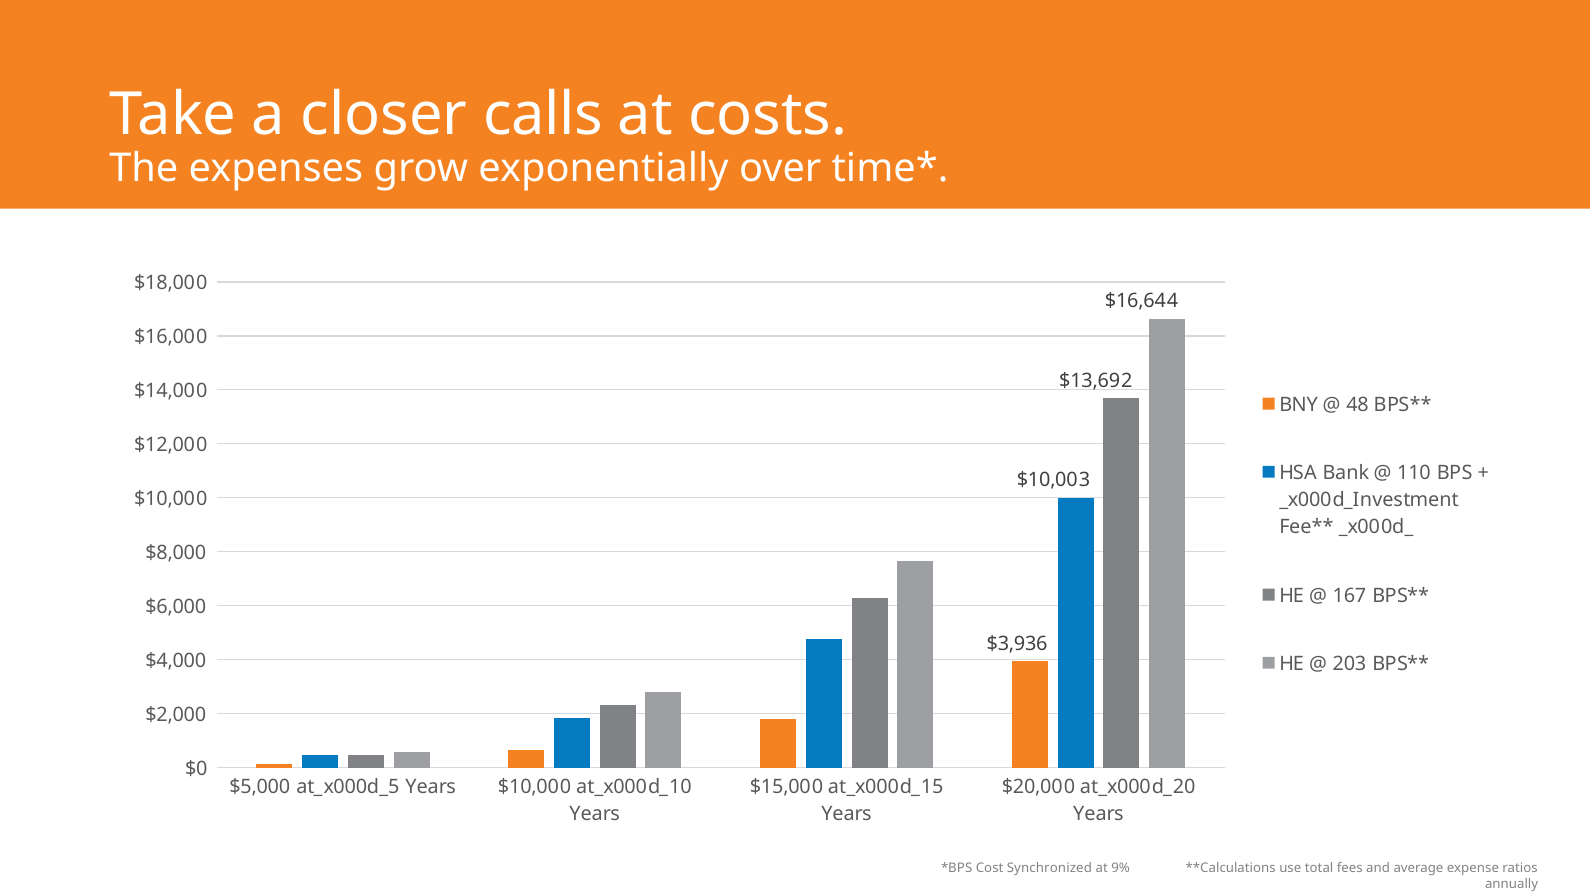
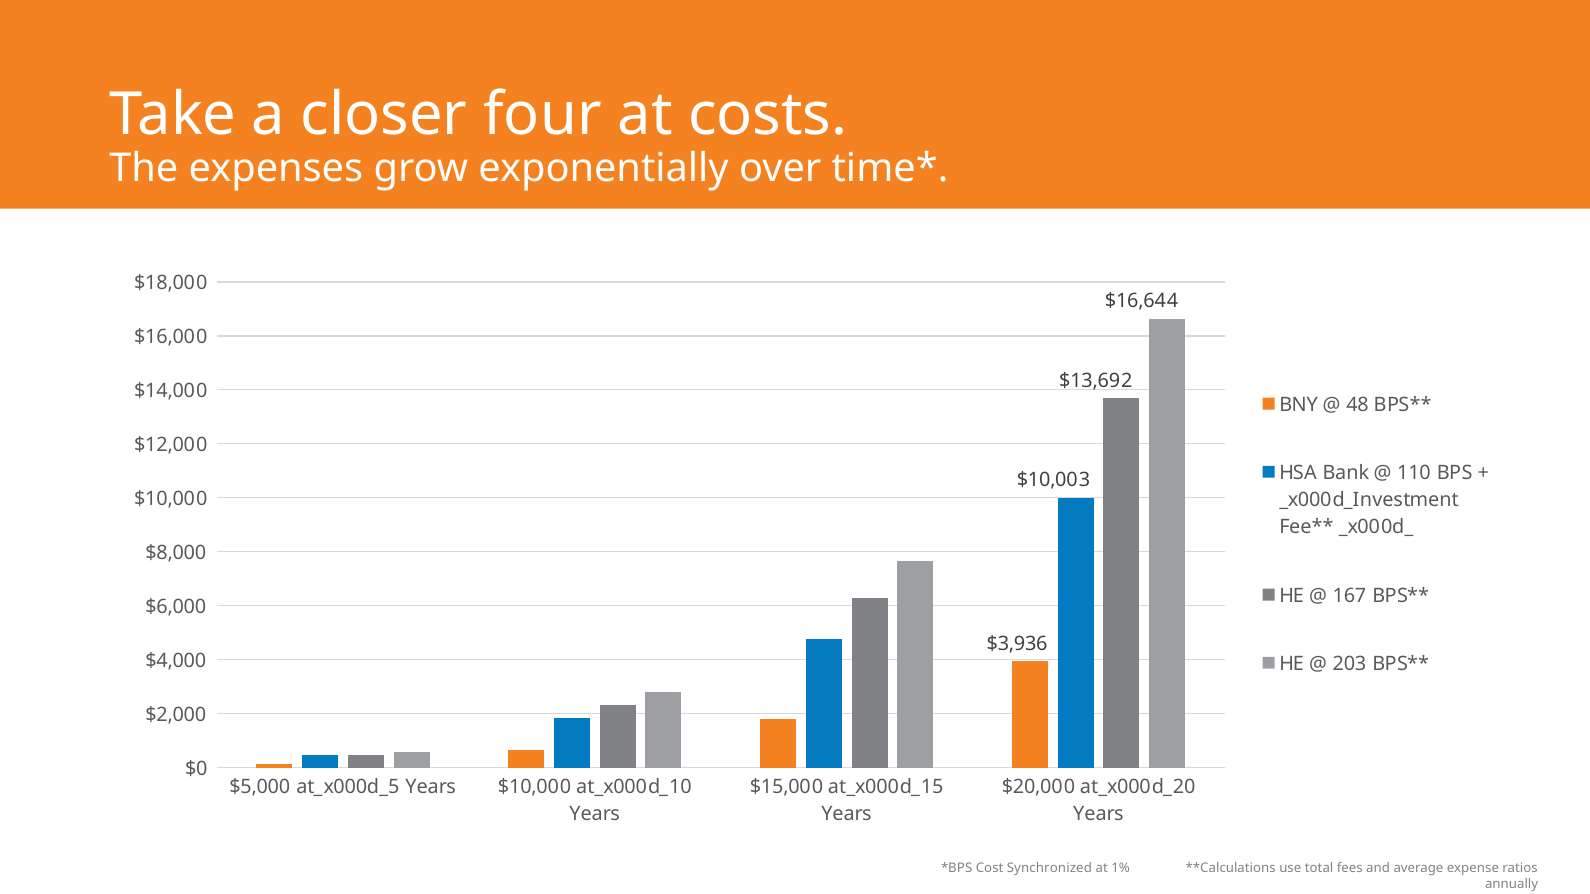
calls: calls -> four
9%: 9% -> 1%
